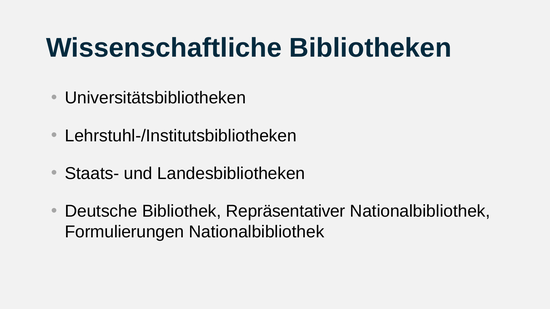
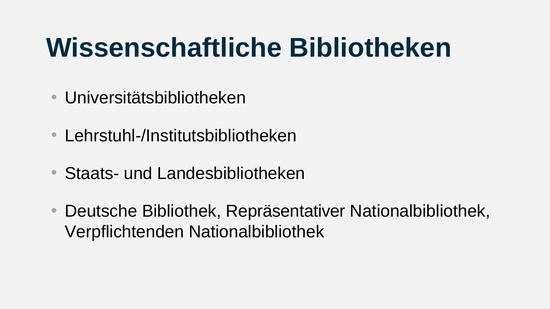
Formulierungen: Formulierungen -> Verpflichtenden
